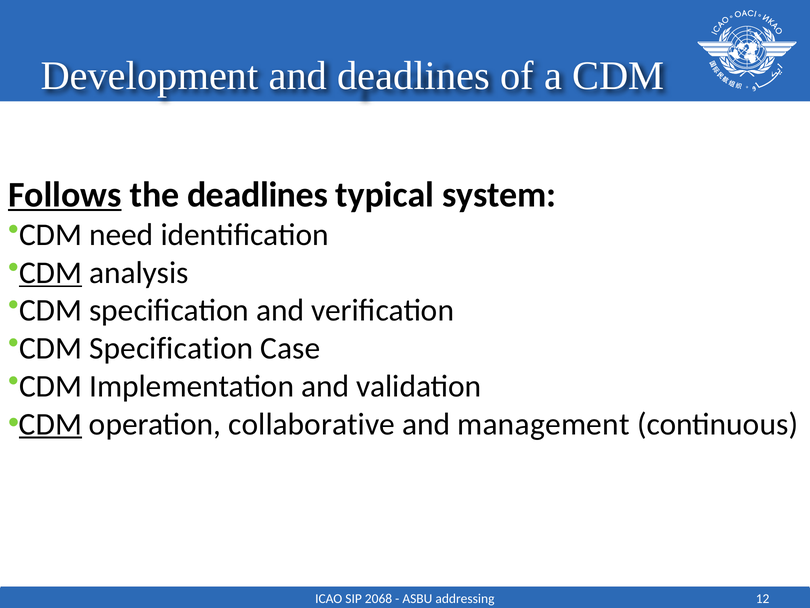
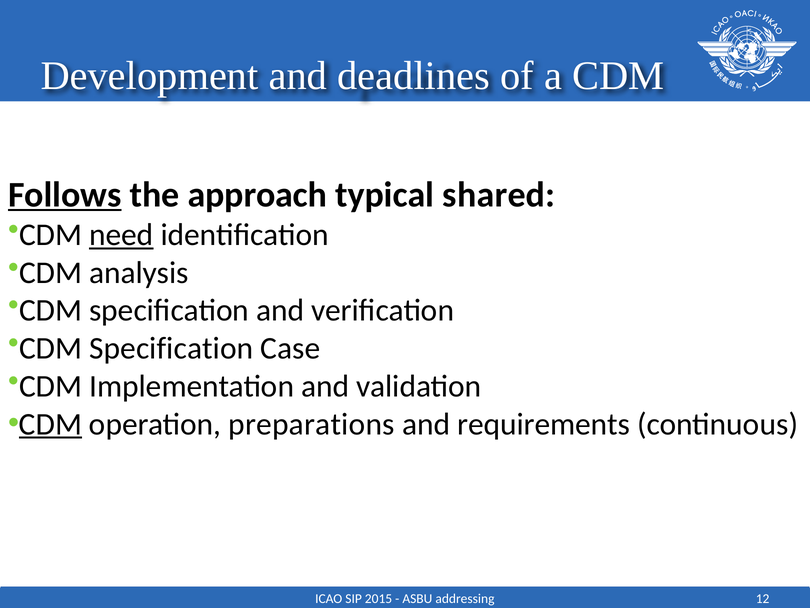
the deadlines: deadlines -> approach
system: system -> shared
need underline: none -> present
CDM at (51, 272) underline: present -> none
collaborative: collaborative -> preparations
management: management -> requirements
2068: 2068 -> 2015
